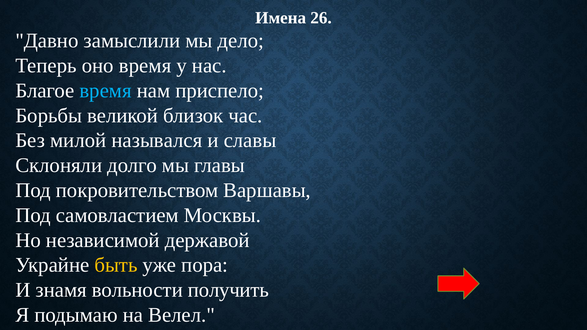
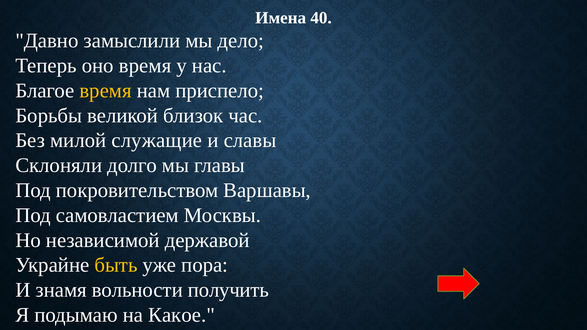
26: 26 -> 40
время at (106, 91) colour: light blue -> yellow
назывался: назывался -> служащие
Велел: Велел -> Какое
